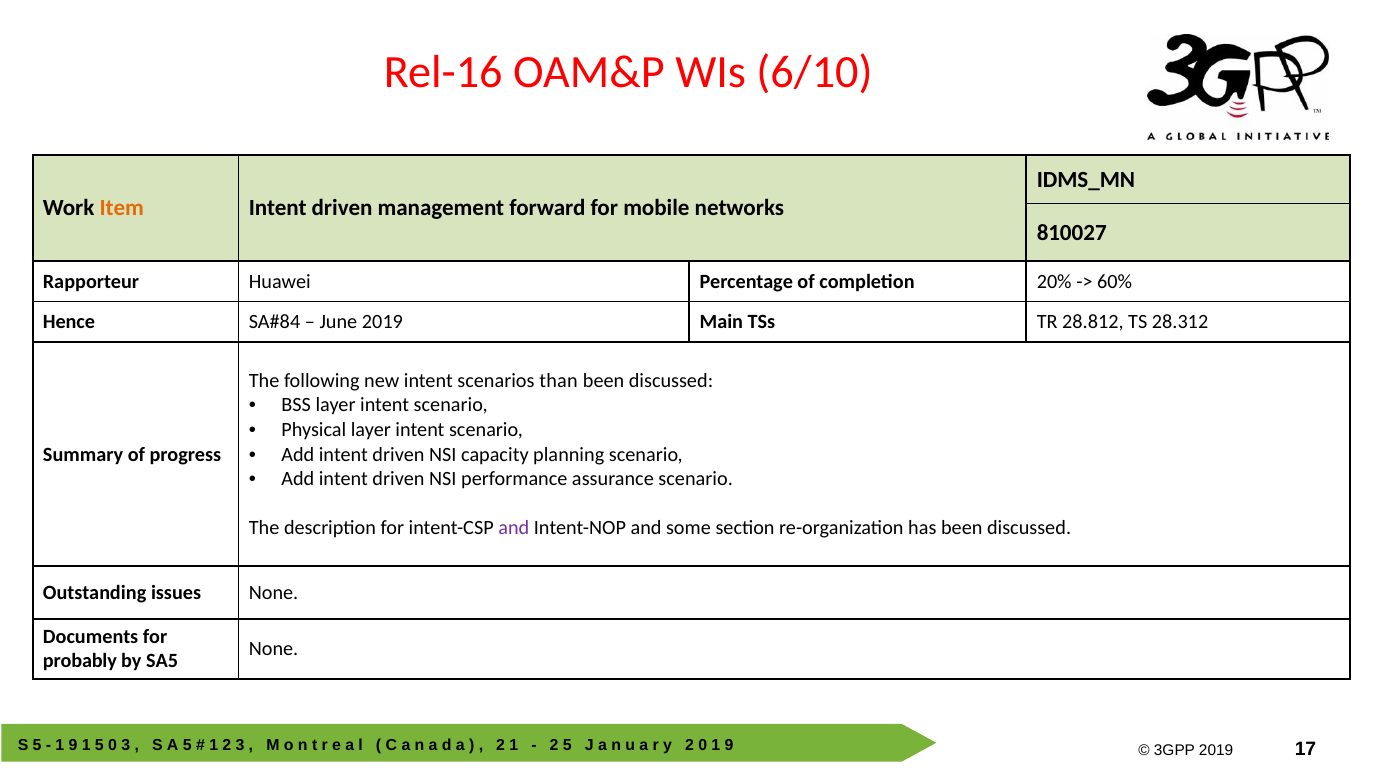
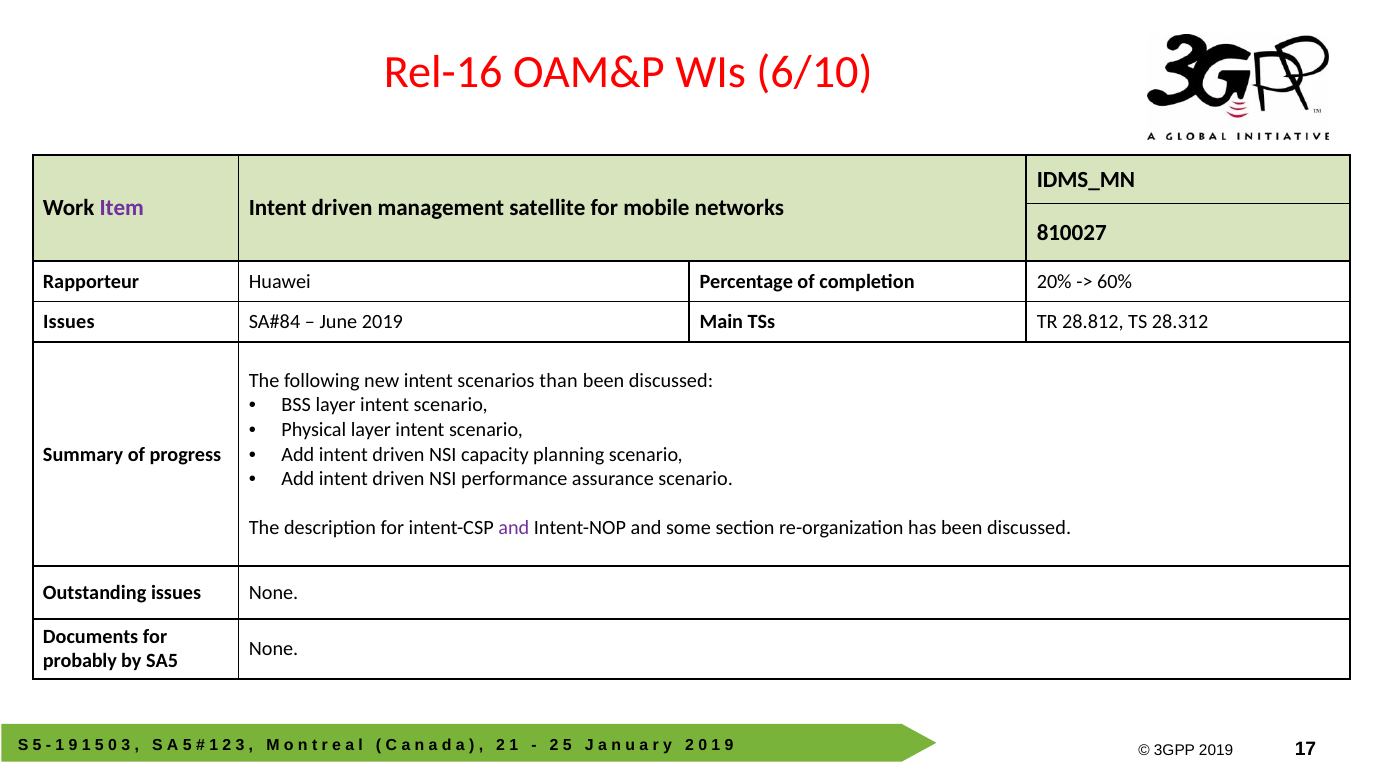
Item colour: orange -> purple
forward: forward -> satellite
Hence at (69, 322): Hence -> Issues
